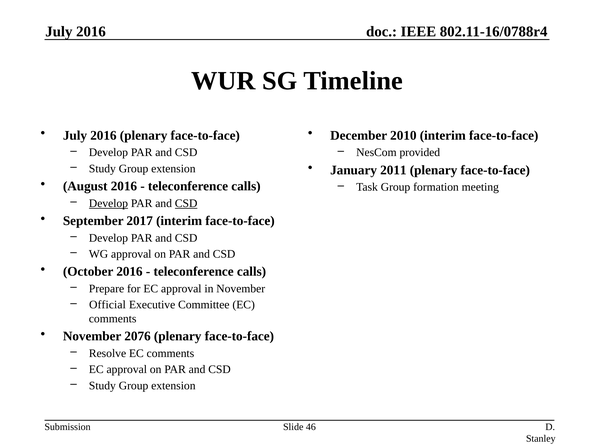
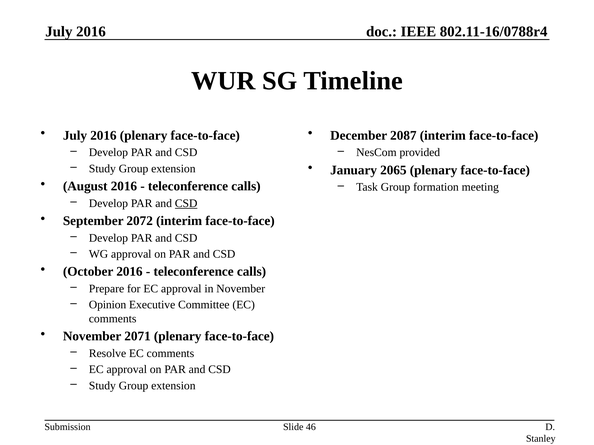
2010: 2010 -> 2087
2011: 2011 -> 2065
Develop at (108, 203) underline: present -> none
2017: 2017 -> 2072
Official: Official -> Opinion
2076: 2076 -> 2071
